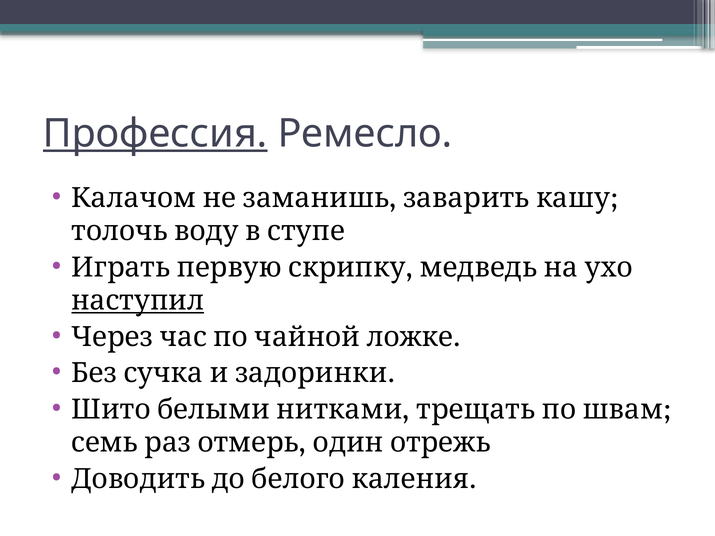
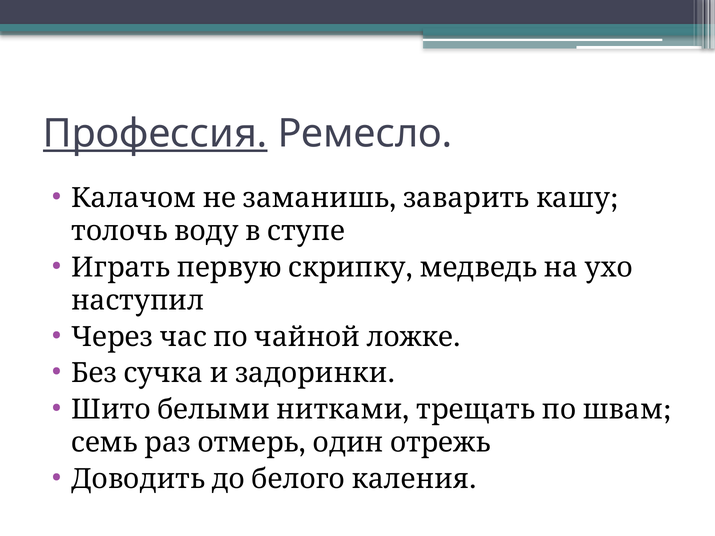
наступил underline: present -> none
